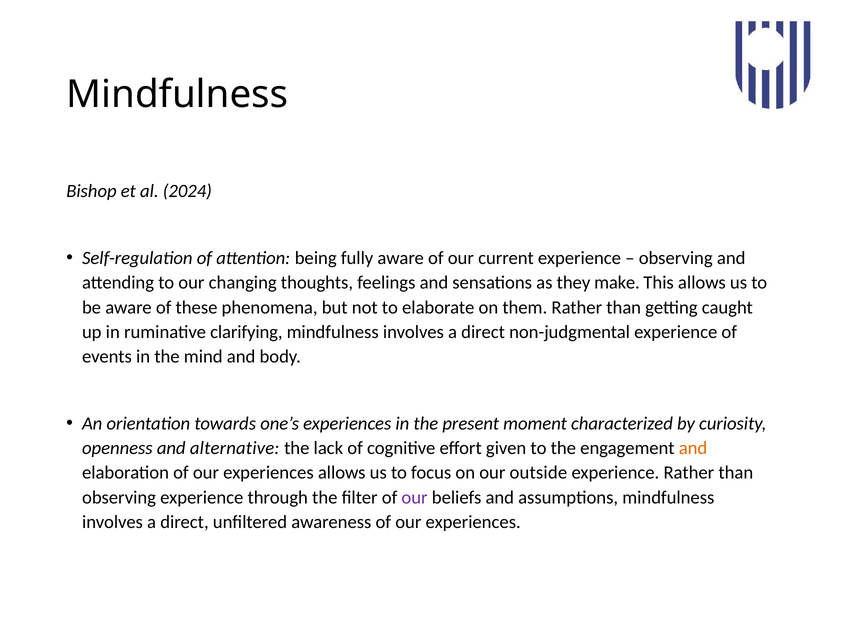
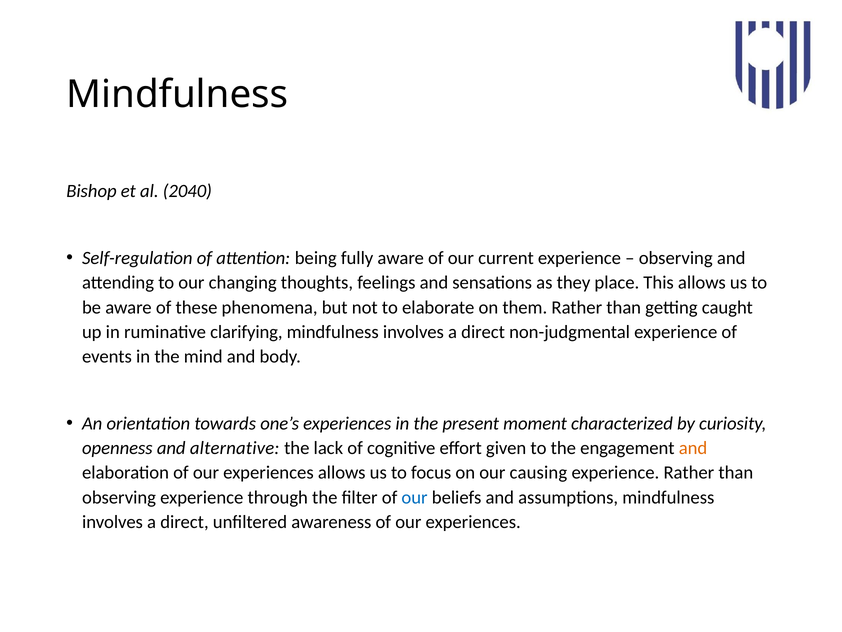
2024: 2024 -> 2040
make: make -> place
outside: outside -> causing
our at (415, 497) colour: purple -> blue
